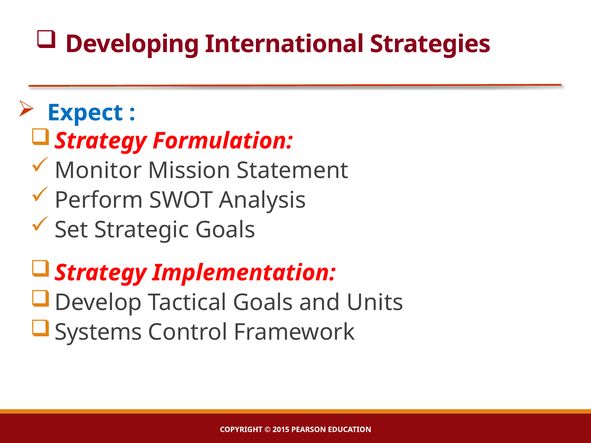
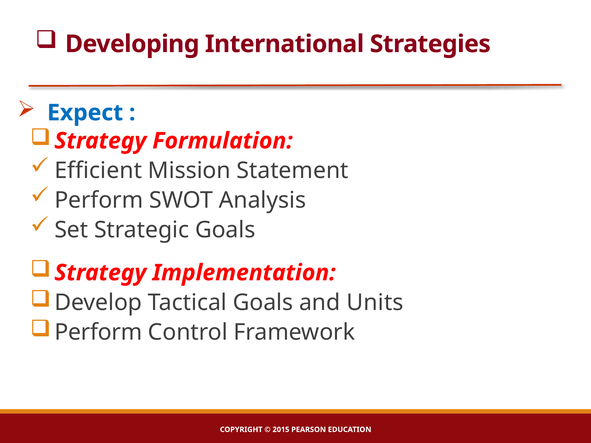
Monitor: Monitor -> Efficient
Systems at (98, 332): Systems -> Perform
